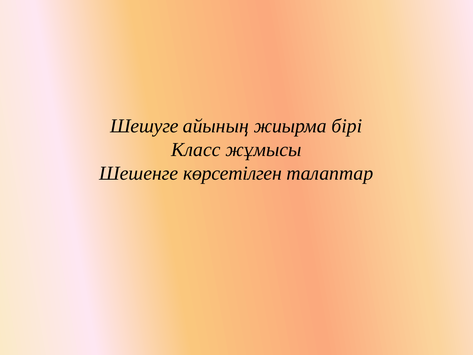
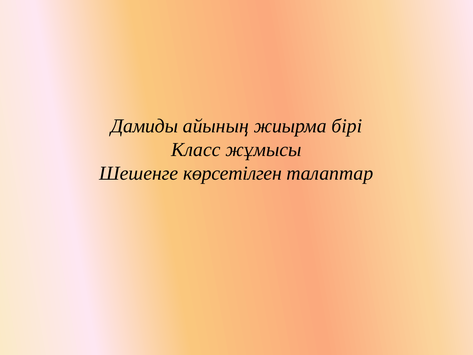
Шешуге: Шешуге -> Дамиды
